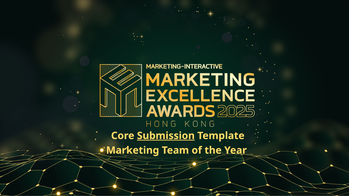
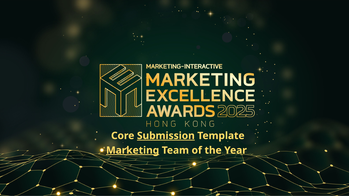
Marketing underline: none -> present
